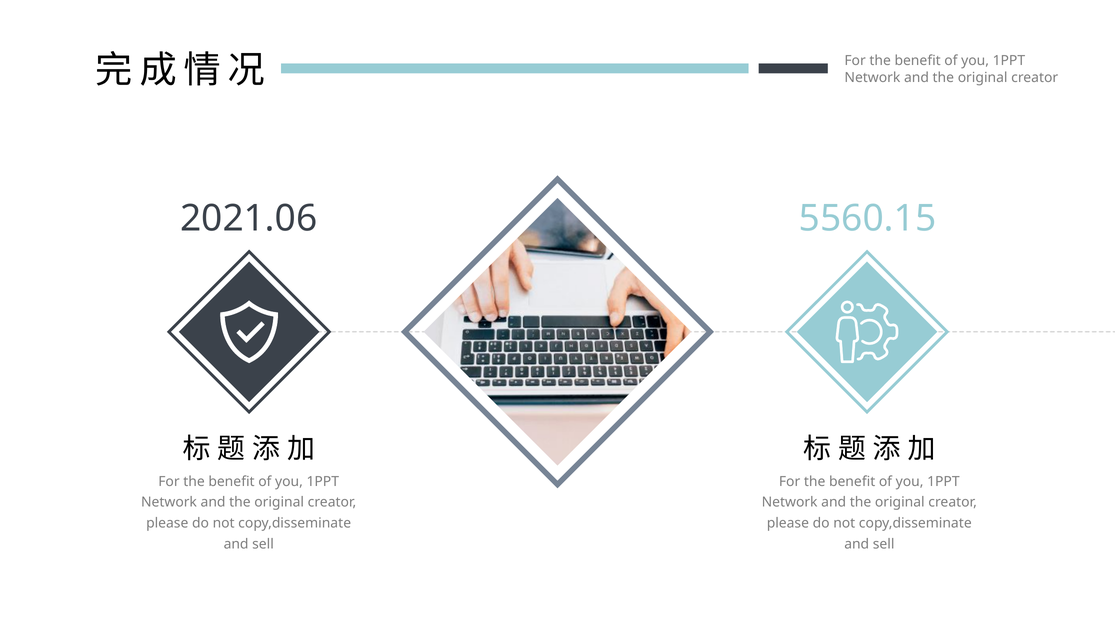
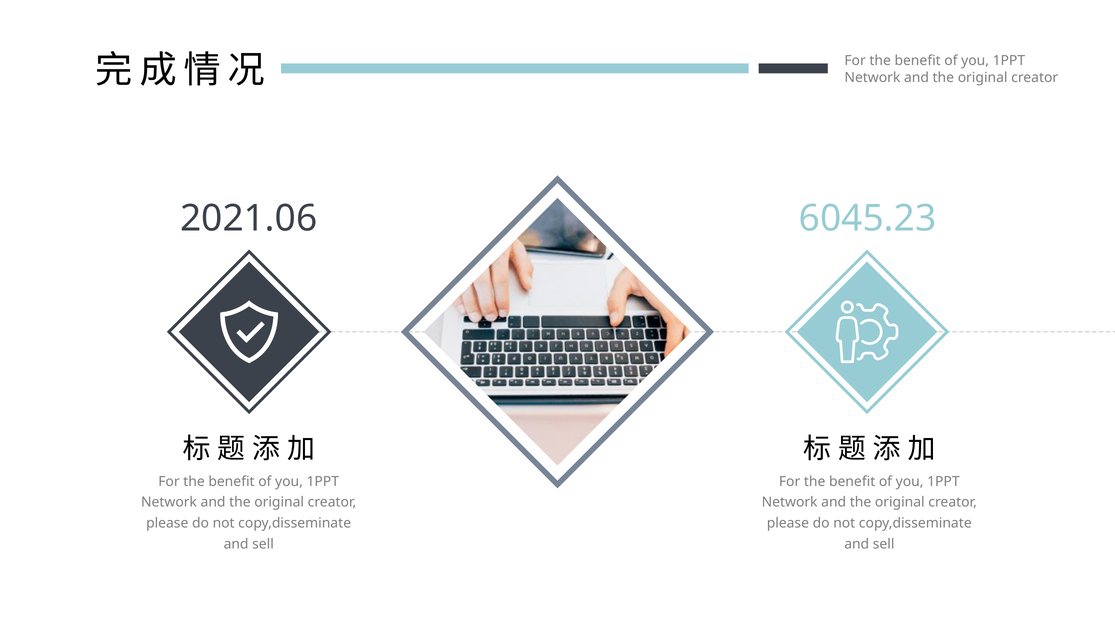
5560.15: 5560.15 -> 6045.23
